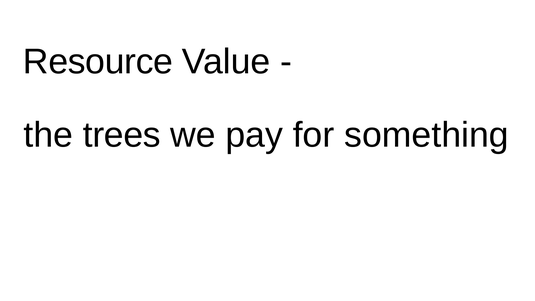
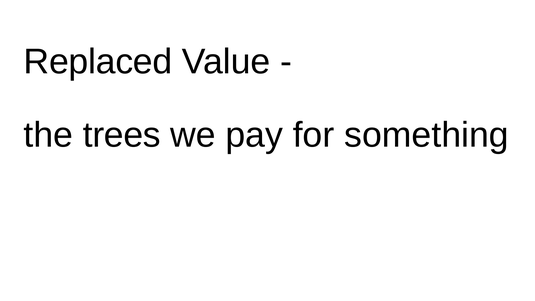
Resource: Resource -> Replaced
